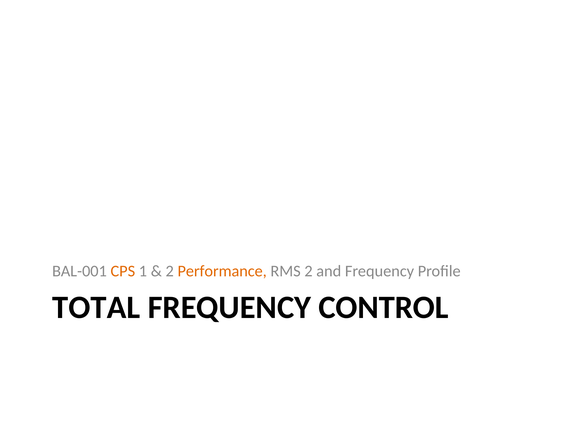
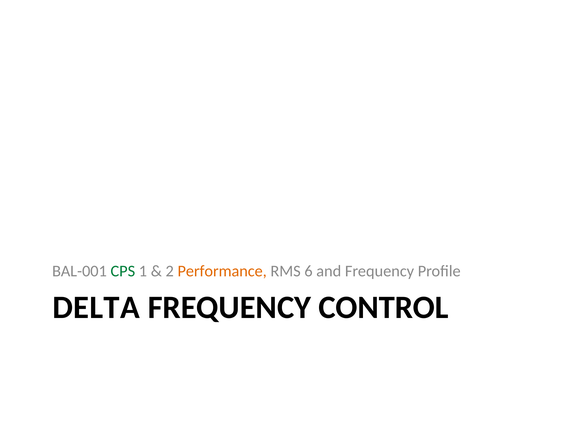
CPS colour: orange -> green
RMS 2: 2 -> 6
TOTAL: TOTAL -> DELTA
